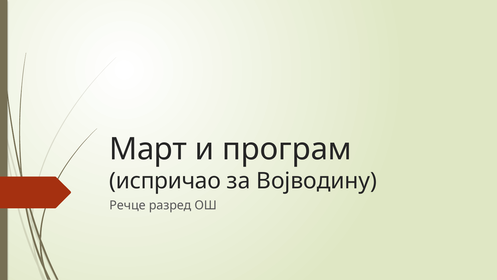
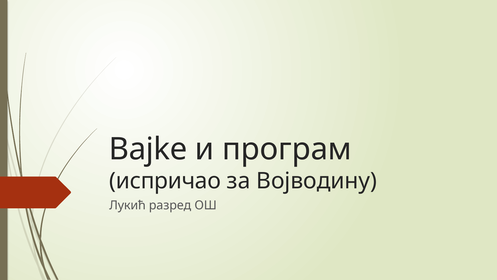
Март: Март -> Bajke
Речце: Речце -> Лукић
